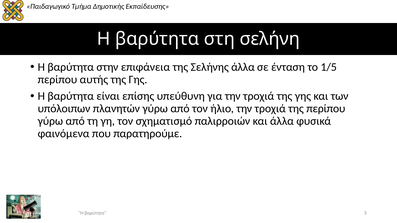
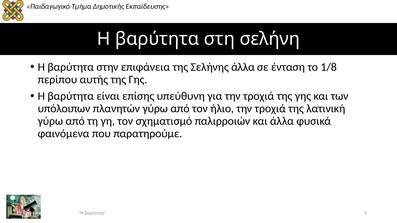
1/5: 1/5 -> 1/8
της περίπου: περίπου -> λατινική
